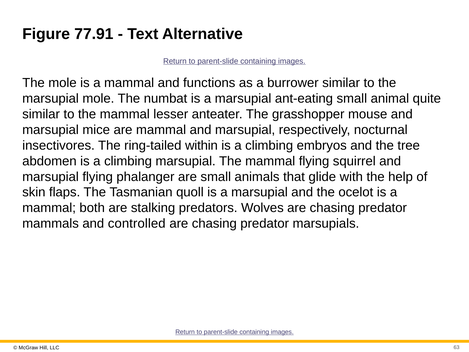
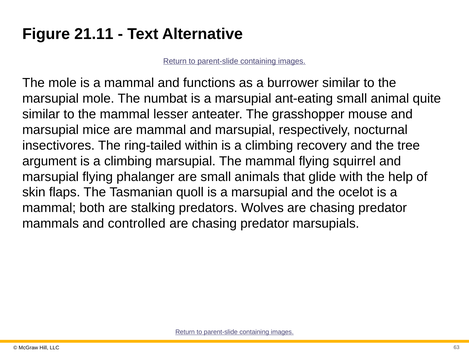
77.91: 77.91 -> 21.11
embryos: embryos -> recovery
abdomen: abdomen -> argument
